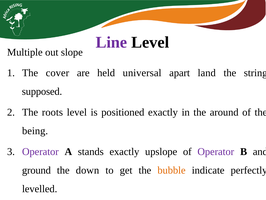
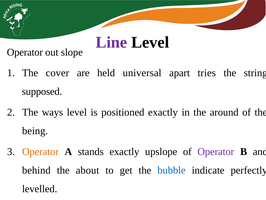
Multiple at (25, 52): Multiple -> Operator
land: land -> tries
roots: roots -> ways
Operator at (40, 151) colour: purple -> orange
ground: ground -> behind
down: down -> about
bubble colour: orange -> blue
